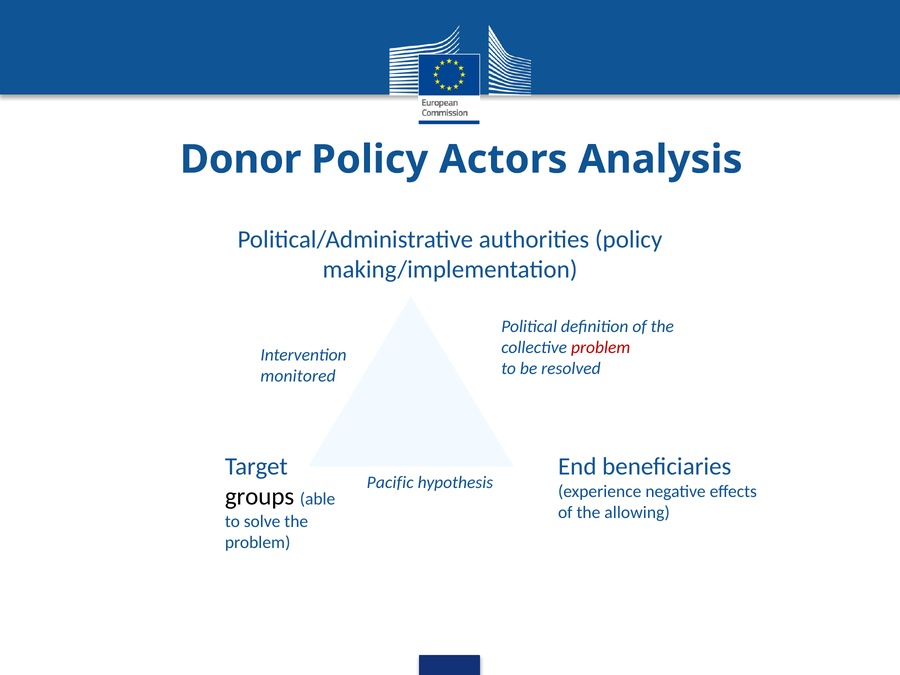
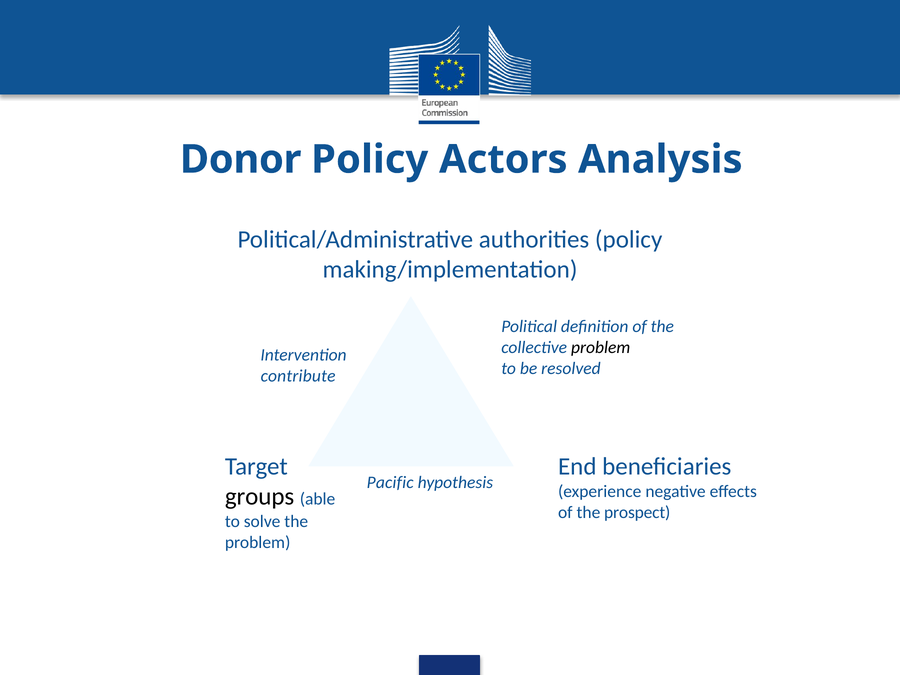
problem at (601, 348) colour: red -> black
monitored: monitored -> contribute
allowing: allowing -> prospect
